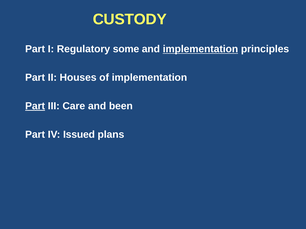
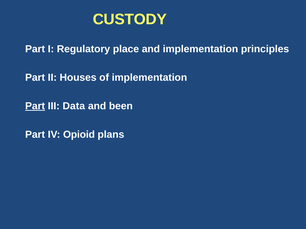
some: some -> place
implementation at (200, 49) underline: present -> none
Care: Care -> Data
Issued: Issued -> Opioid
